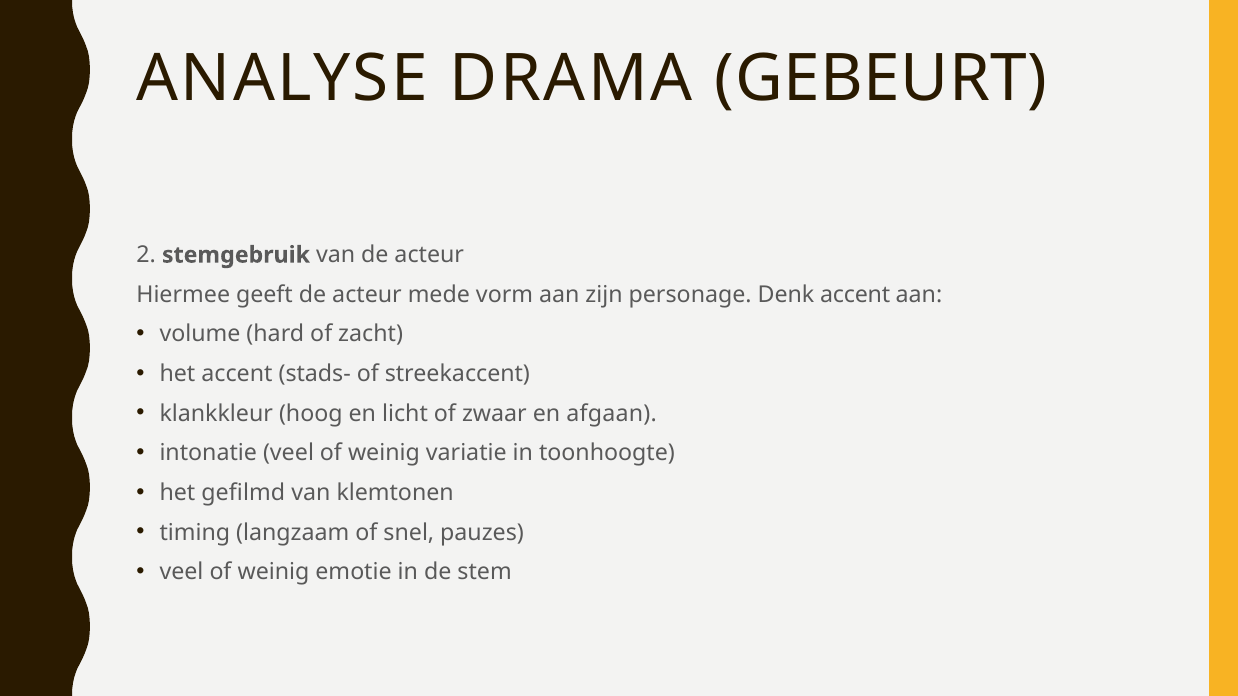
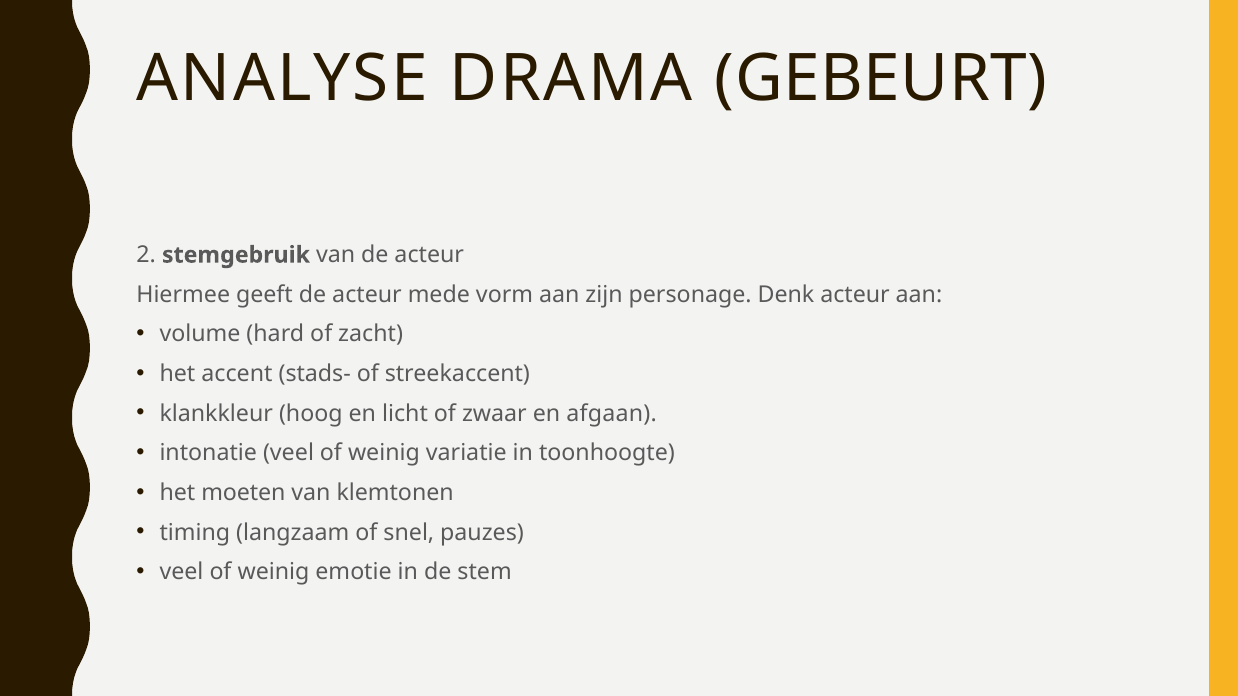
Denk accent: accent -> acteur
gefilmd: gefilmd -> moeten
